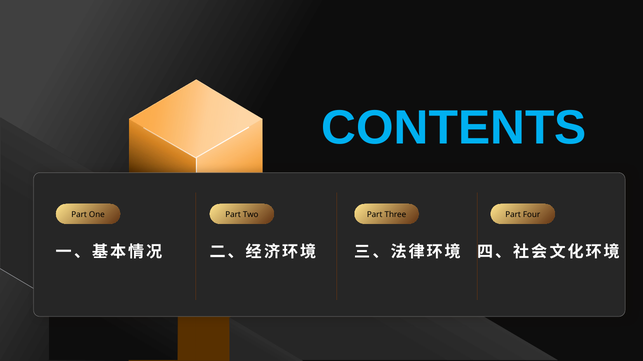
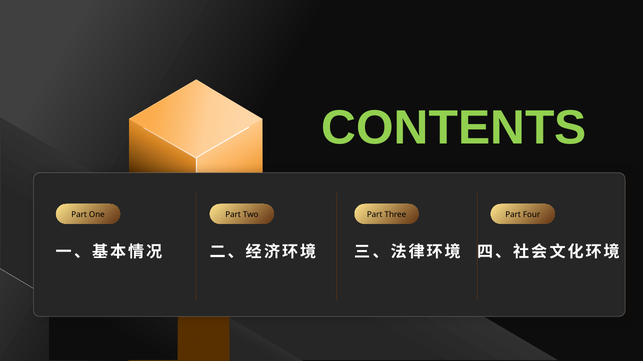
CONTENTS colour: light blue -> light green
